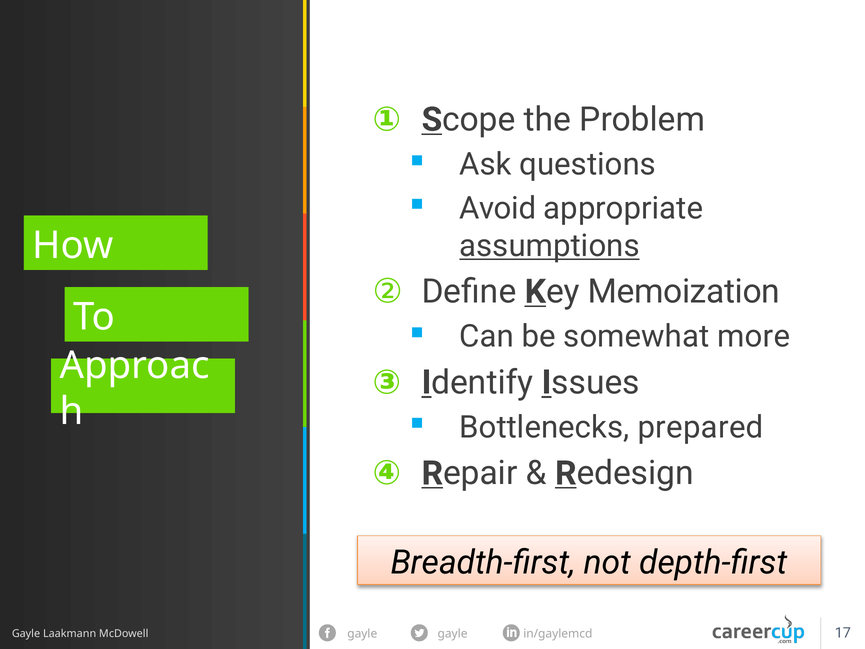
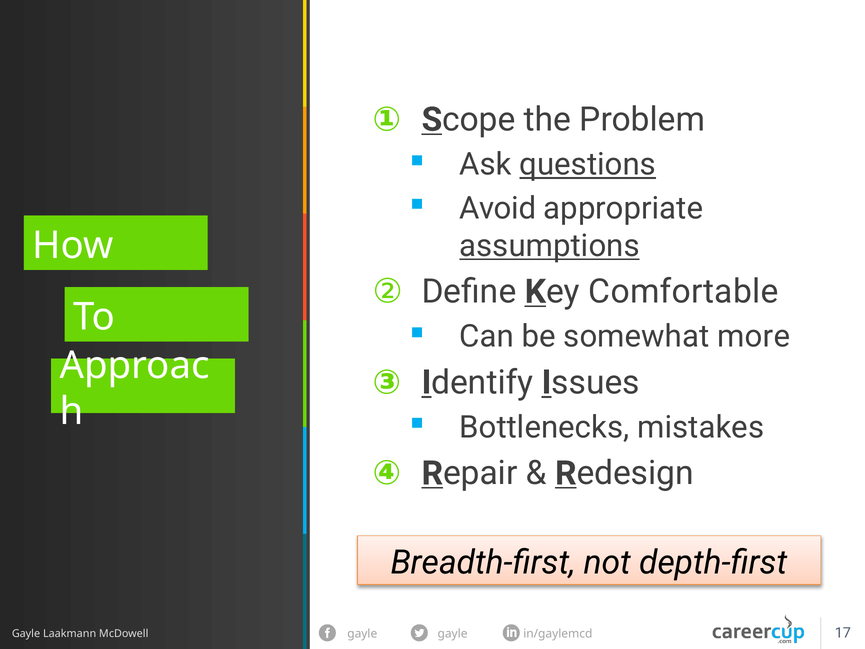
questions underline: none -> present
Memoization: Memoization -> Comfortable
prepared: prepared -> mistakes
